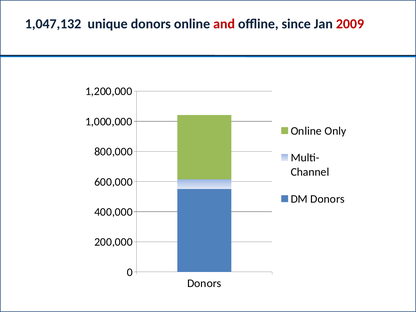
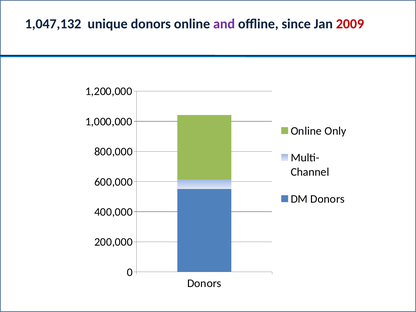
and colour: red -> purple
